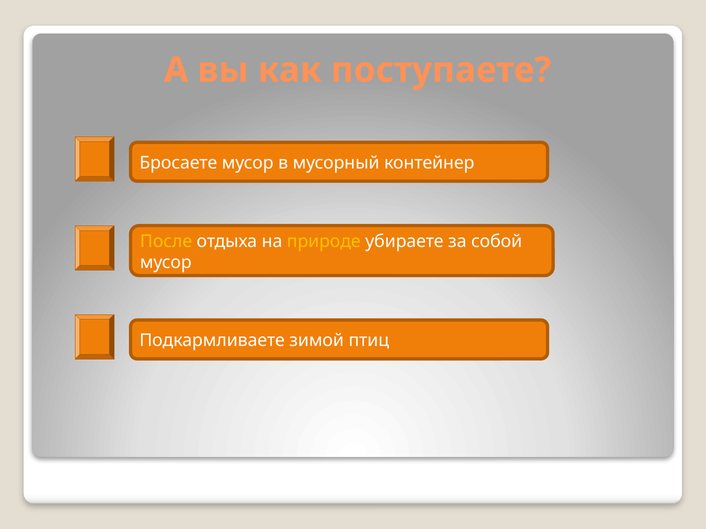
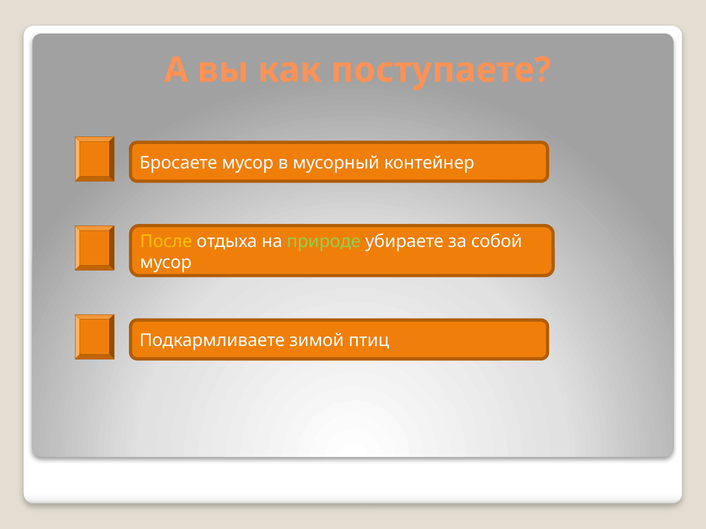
природе colour: yellow -> light green
